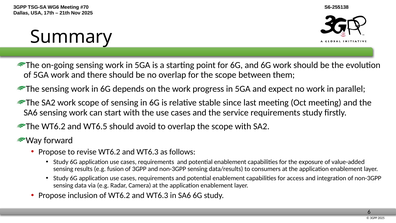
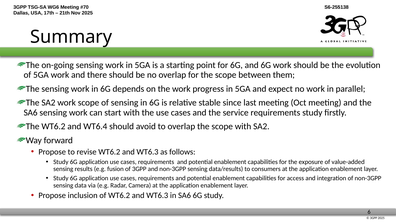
WT6.5: WT6.5 -> WT6.4
